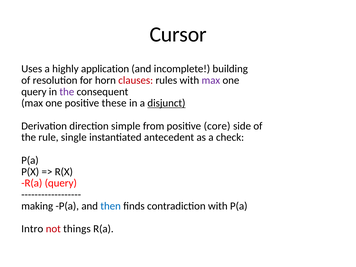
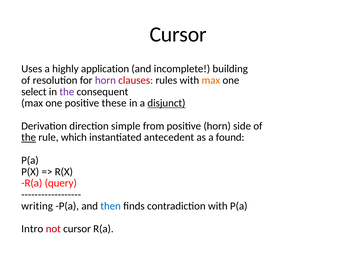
horn at (105, 80) colour: black -> purple
max at (211, 80) colour: purple -> orange
query at (34, 92): query -> select
positive core: core -> horn
the at (29, 137) underline: none -> present
single: single -> which
check: check -> found
making: making -> writing
not things: things -> cursor
